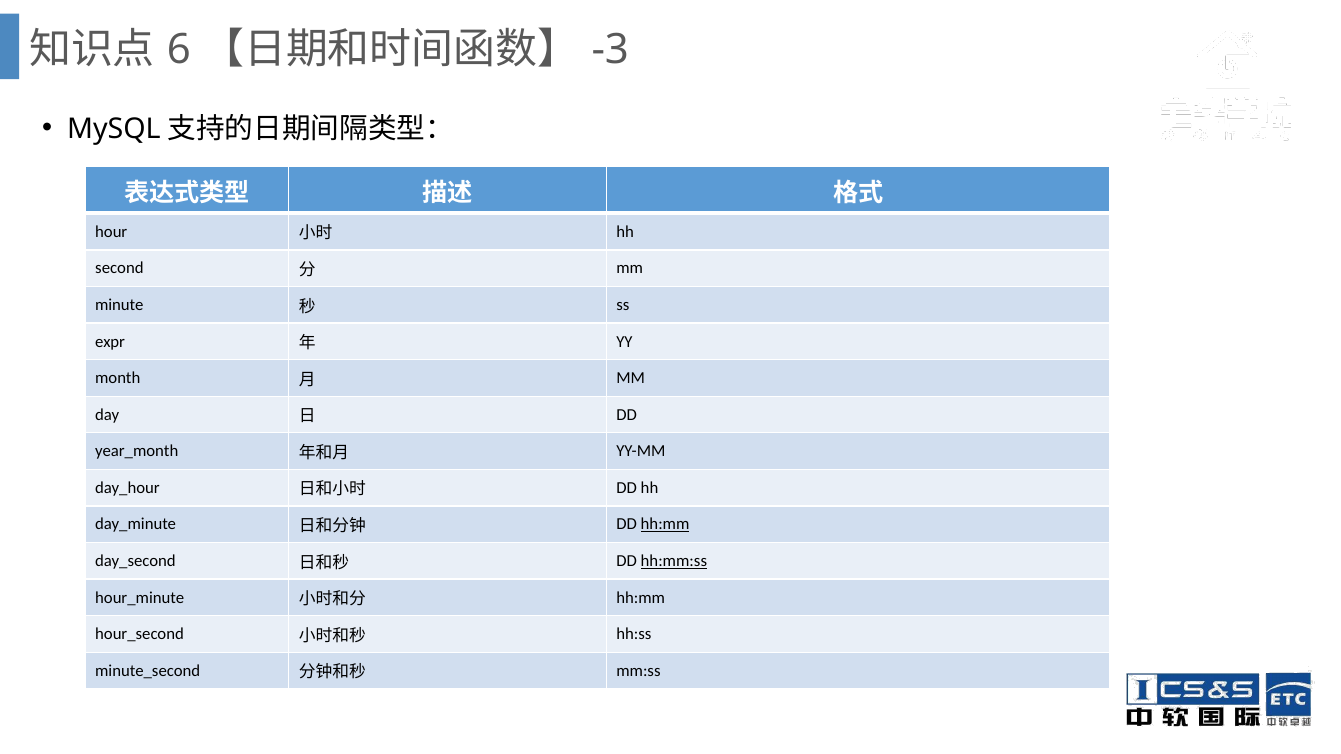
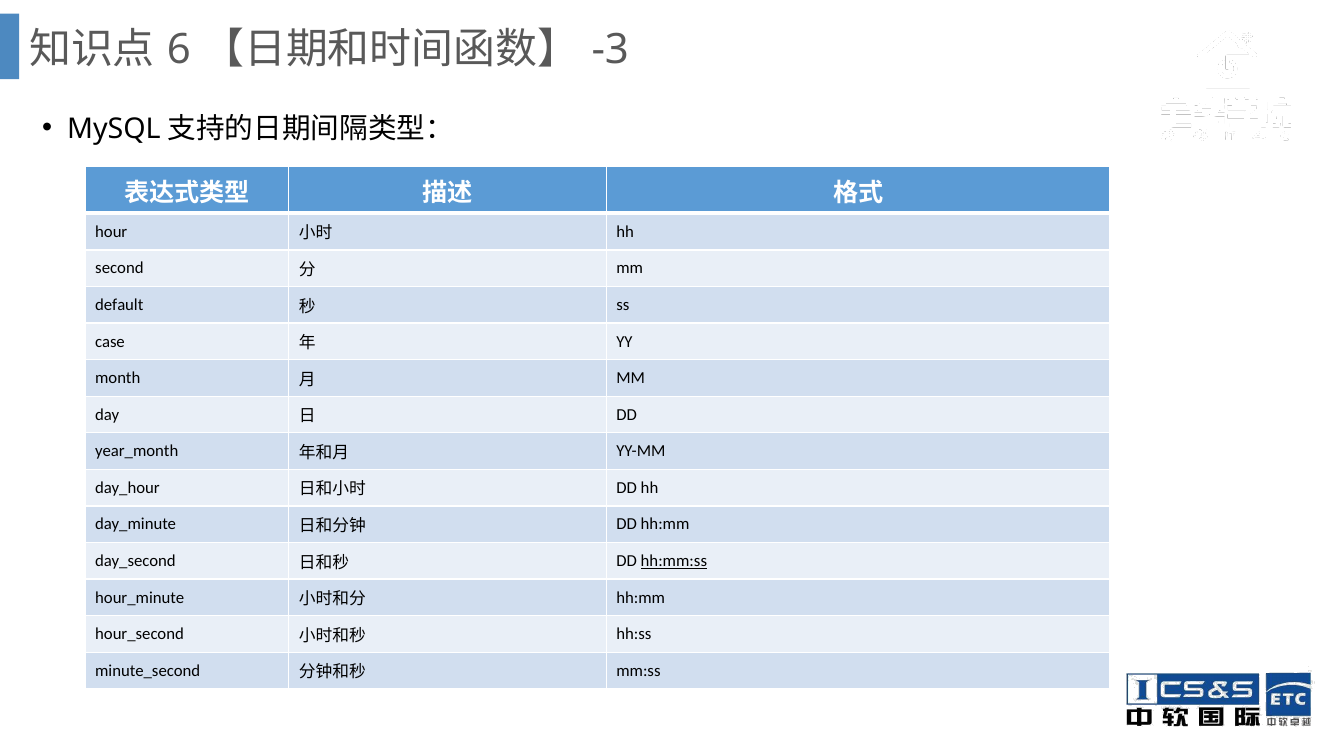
minute: minute -> default
expr: expr -> case
hh:mm at (665, 525) underline: present -> none
